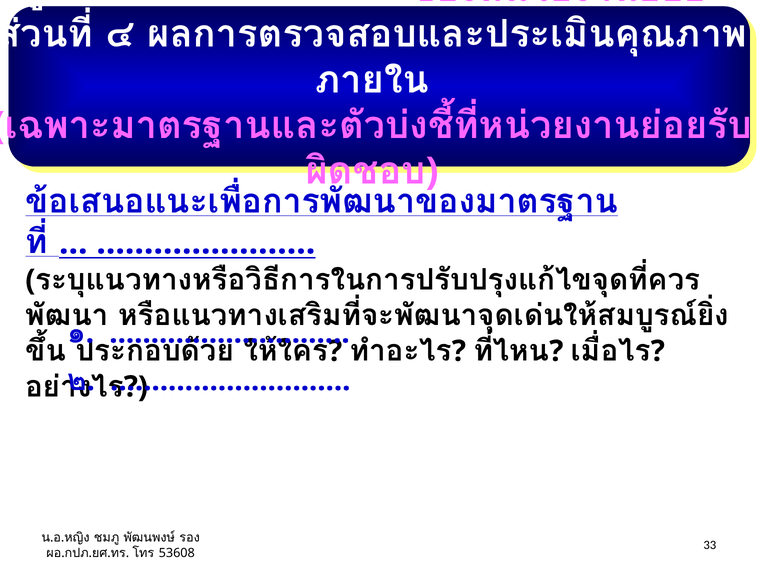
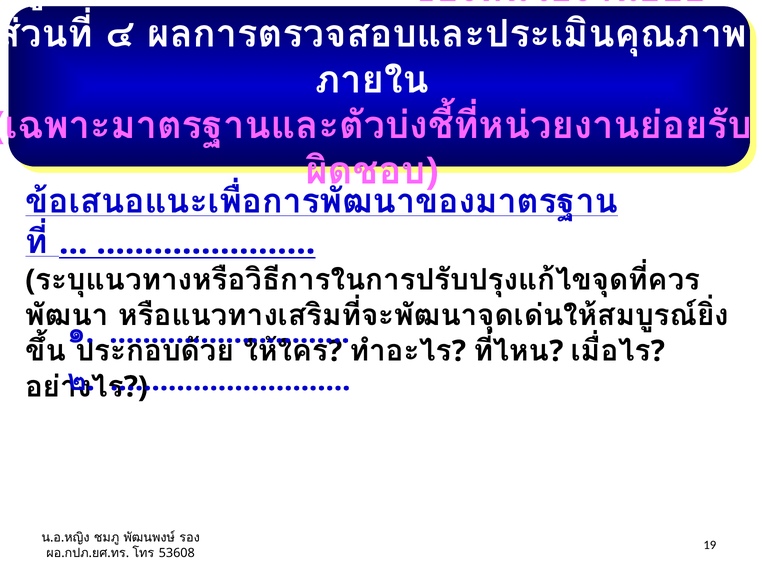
33: 33 -> 19
